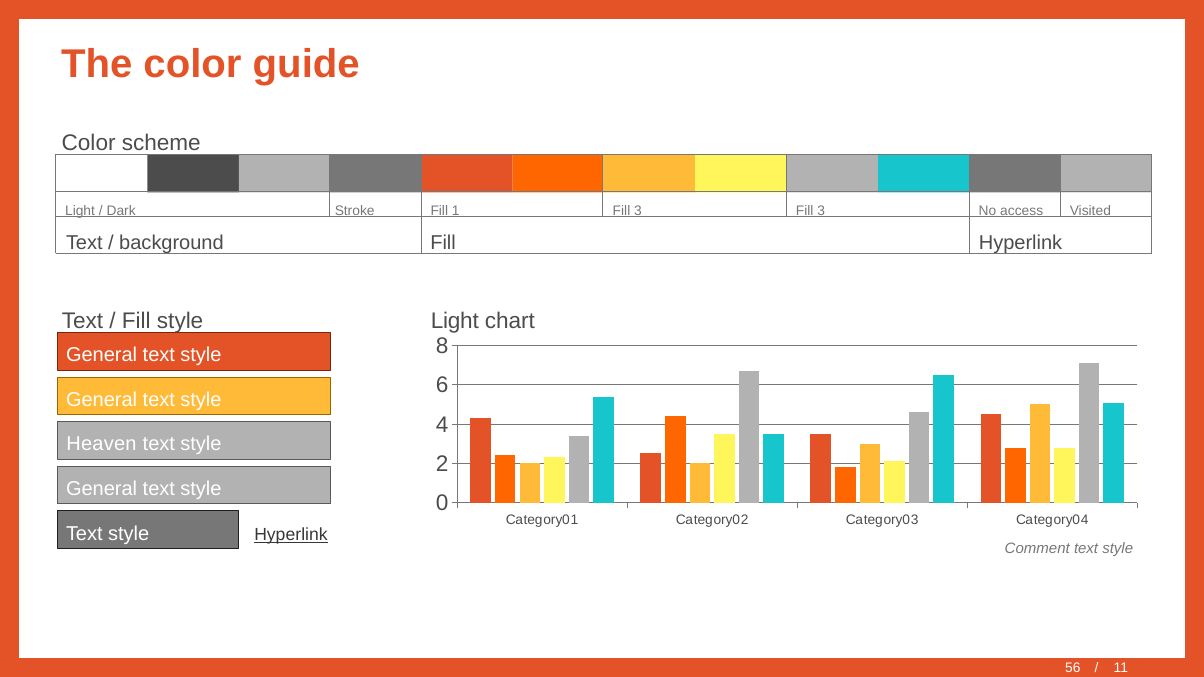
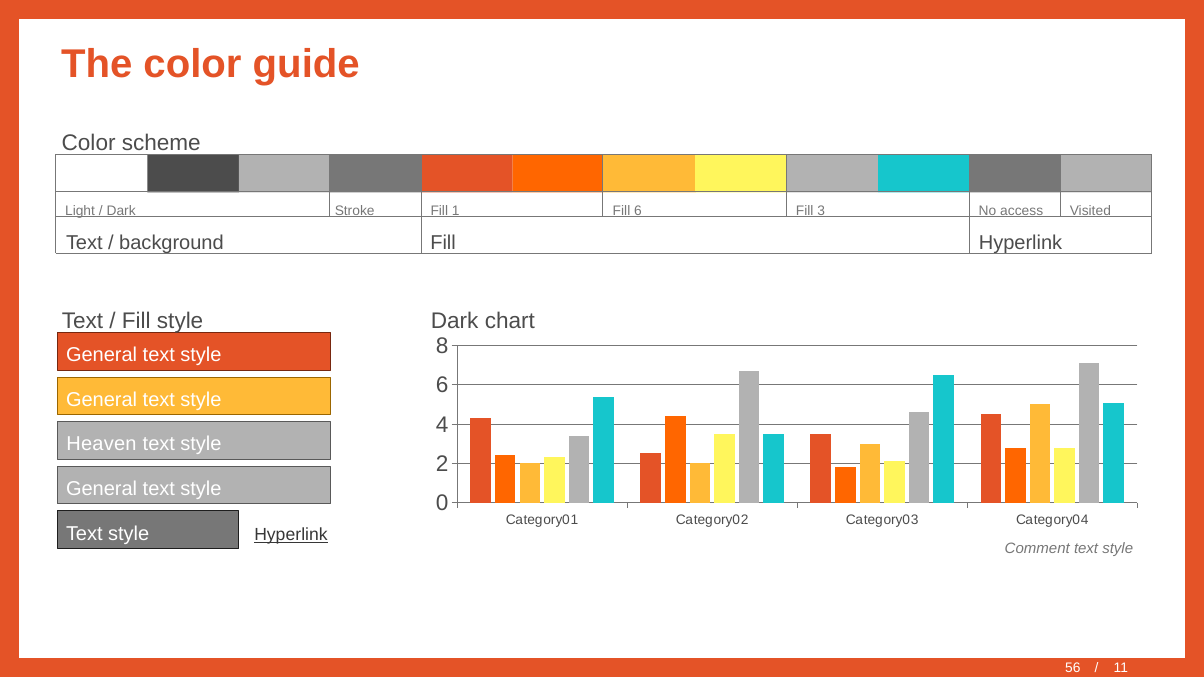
3 at (638, 211): 3 -> 6
style Light: Light -> Dark
